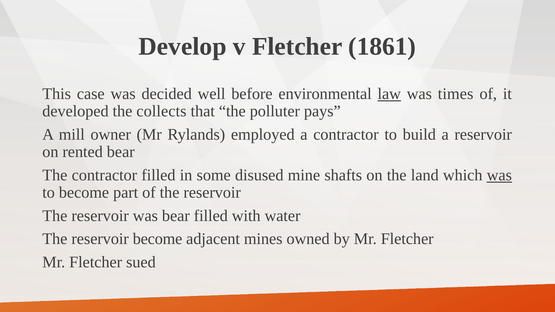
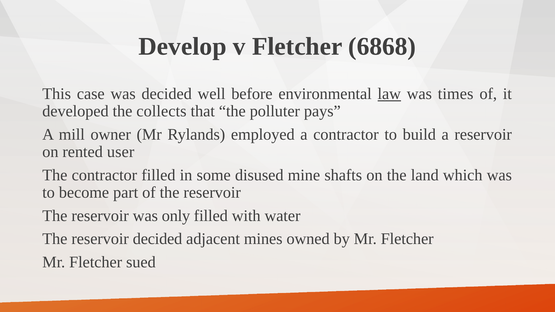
1861: 1861 -> 6868
rented bear: bear -> user
was at (499, 175) underline: present -> none
was bear: bear -> only
reservoir become: become -> decided
